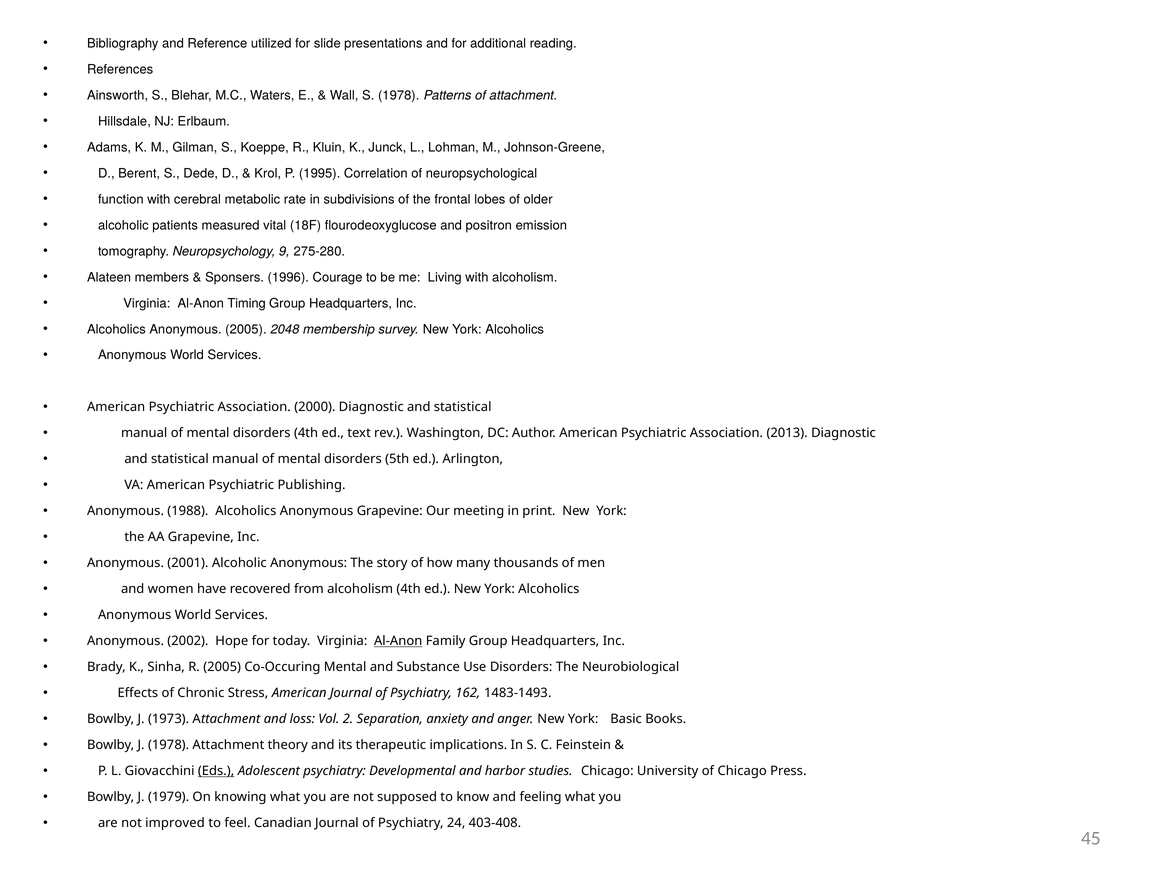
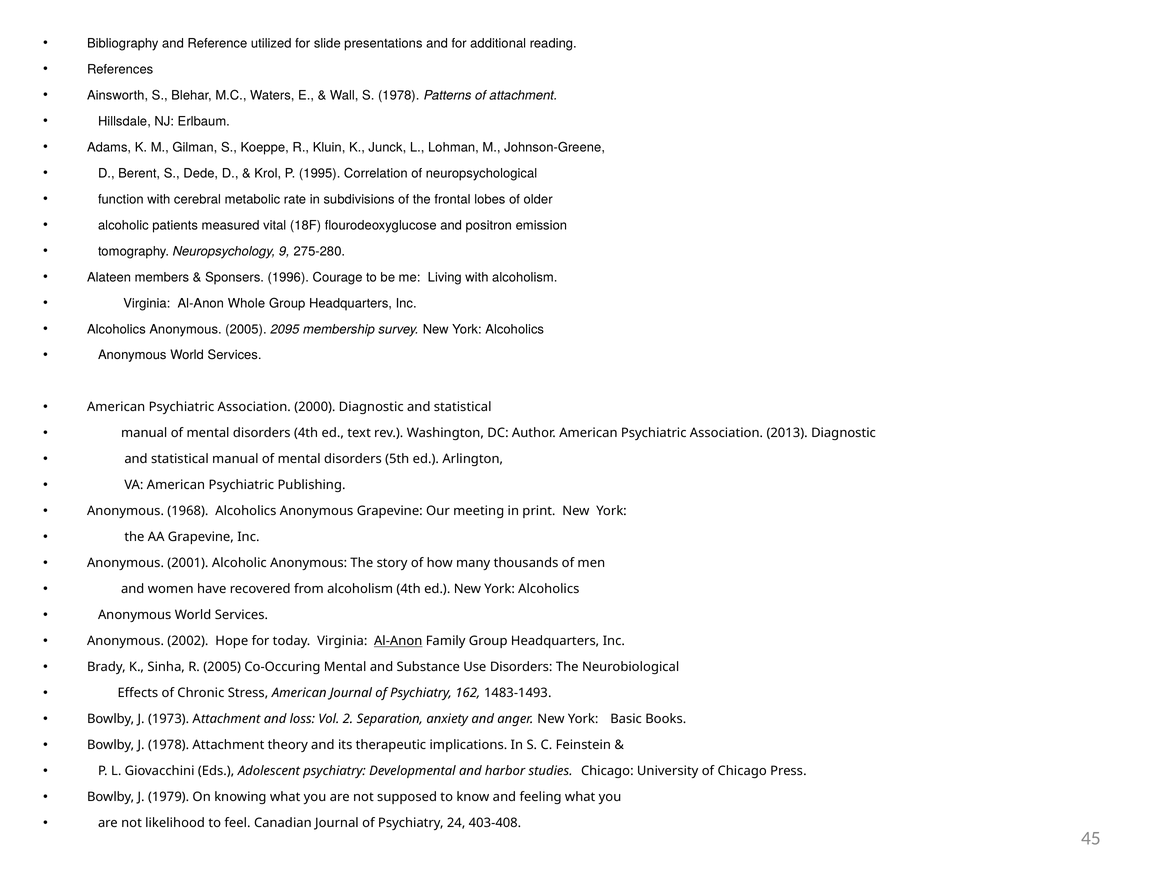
Timing: Timing -> Whole
2048: 2048 -> 2095
1988: 1988 -> 1968
Eds underline: present -> none
improved: improved -> likelihood
